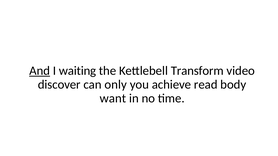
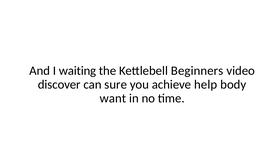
And underline: present -> none
Transform: Transform -> Beginners
only: only -> sure
read: read -> help
